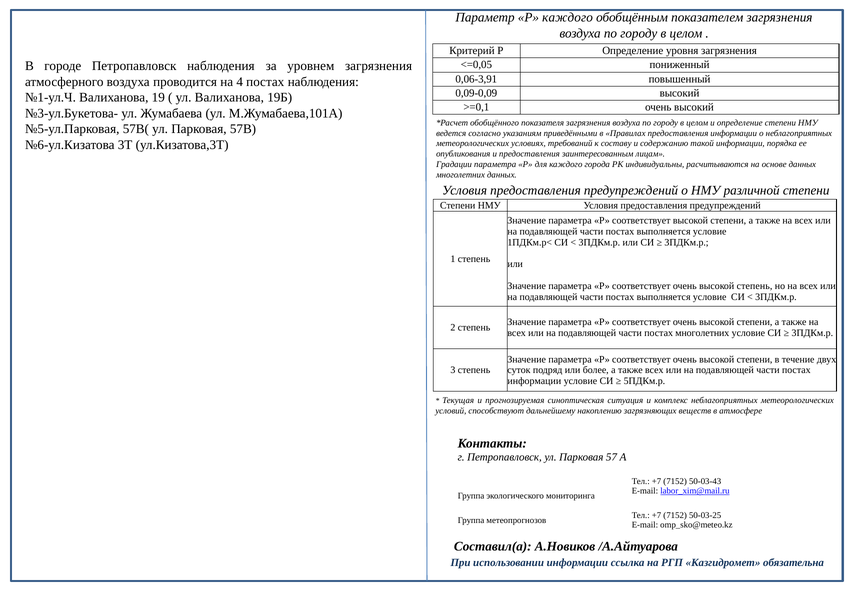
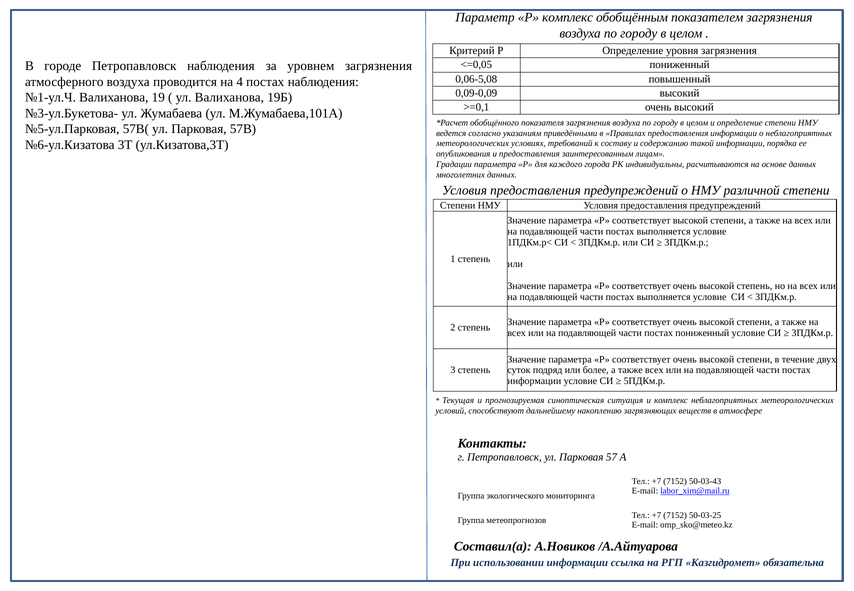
Р каждого: каждого -> комплекс
0,06-3,91: 0,06-3,91 -> 0,06-5,08
постах многолетних: многолетних -> пониженный
